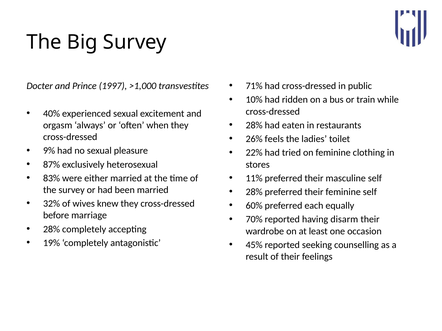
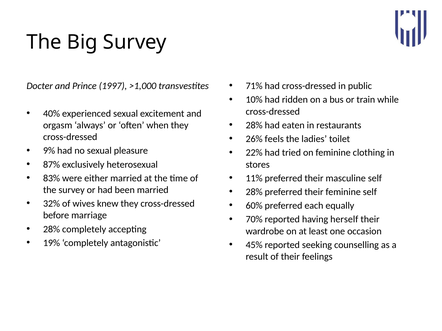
disarm: disarm -> herself
